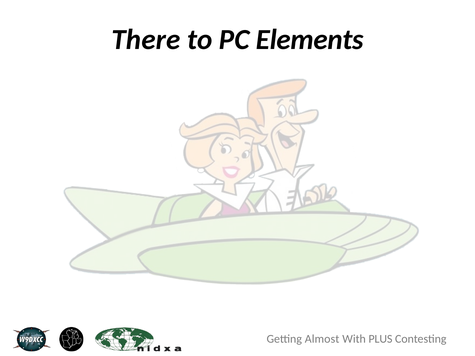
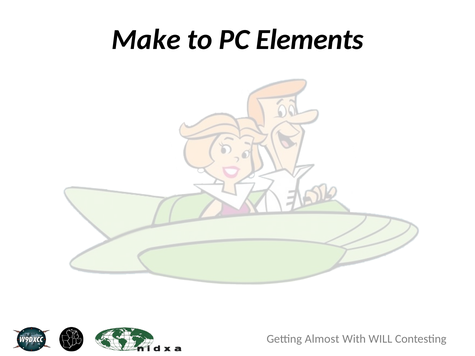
There: There -> Make
PLUS: PLUS -> WILL
